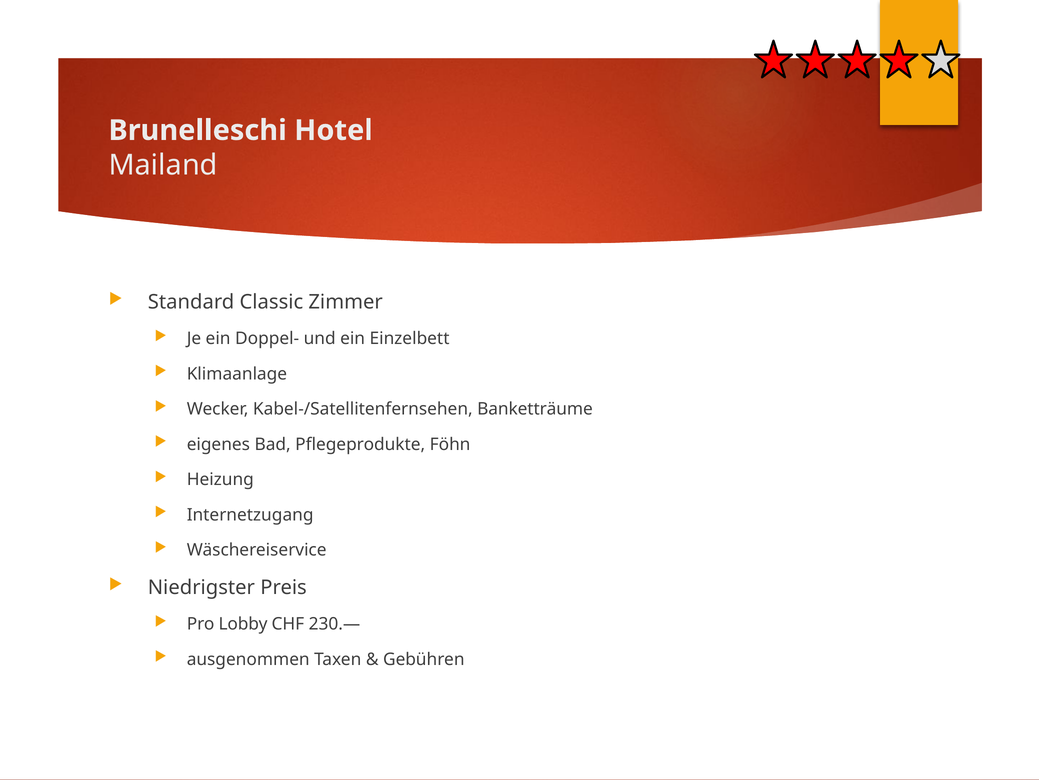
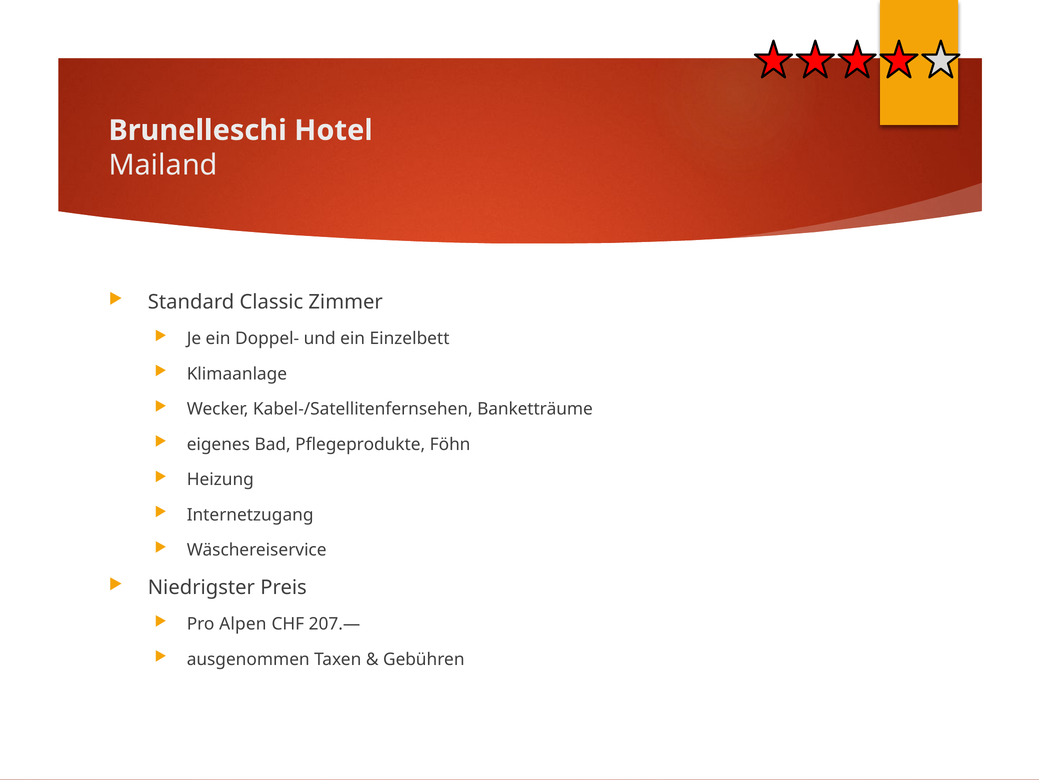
Lobby: Lobby -> Alpen
230.—: 230.— -> 207.—
